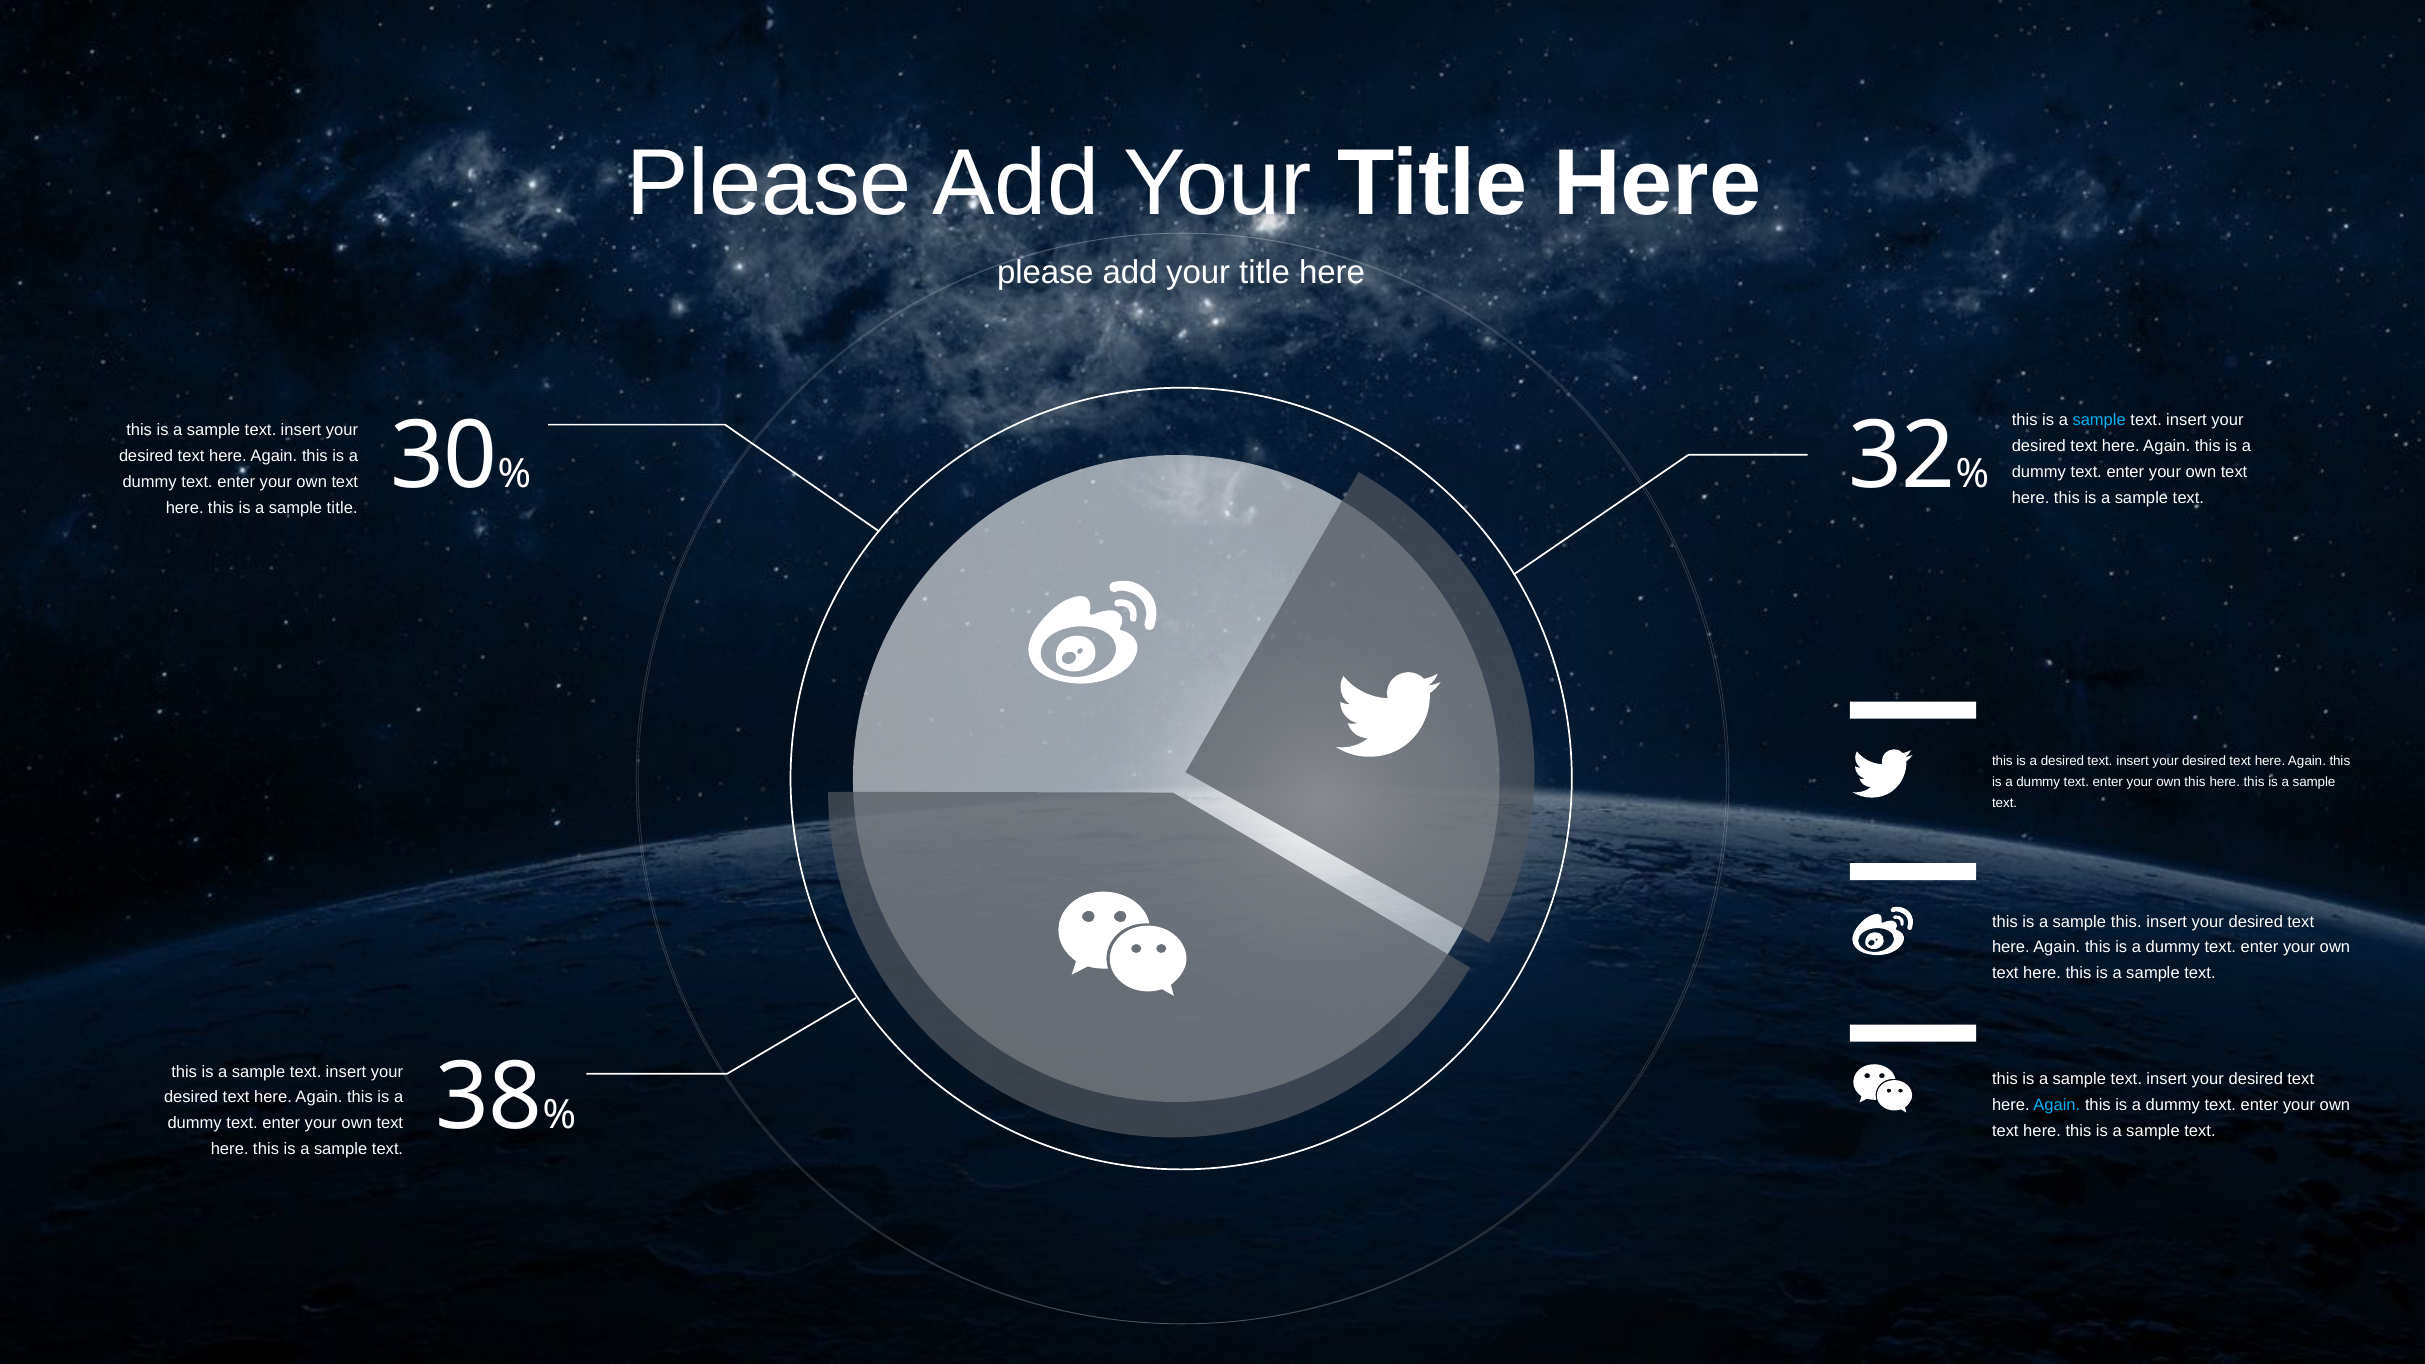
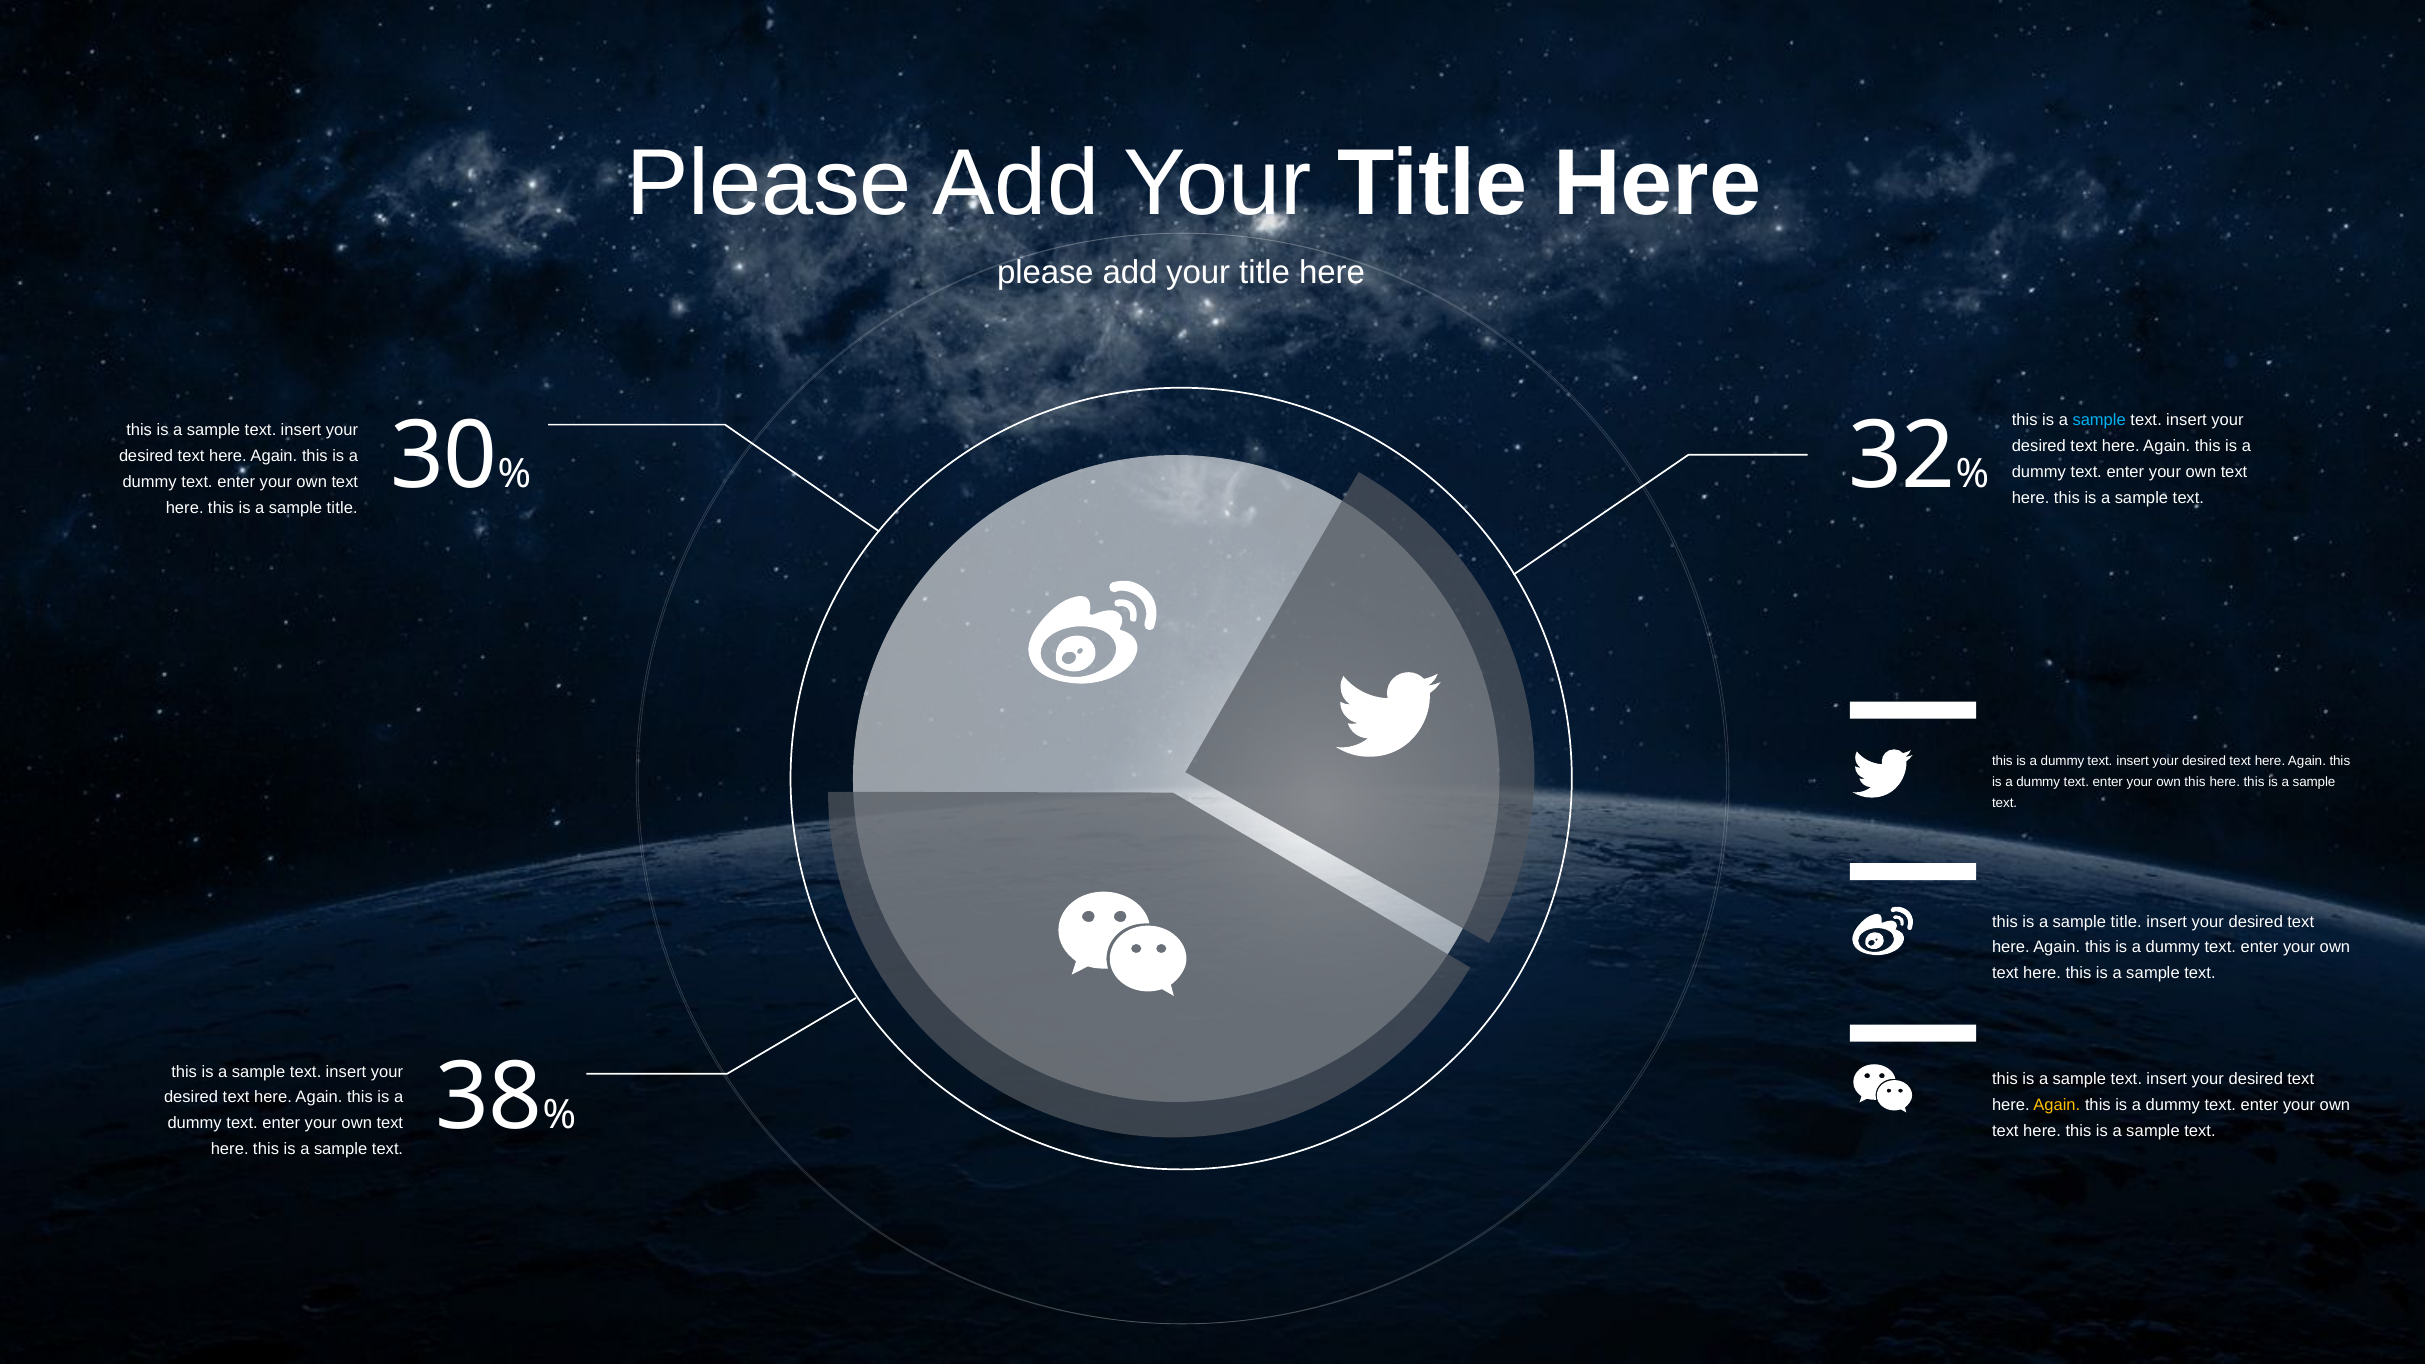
desired at (2063, 761): desired -> dummy
this at (2126, 922): this -> title
Again at (2057, 1105) colour: light blue -> yellow
